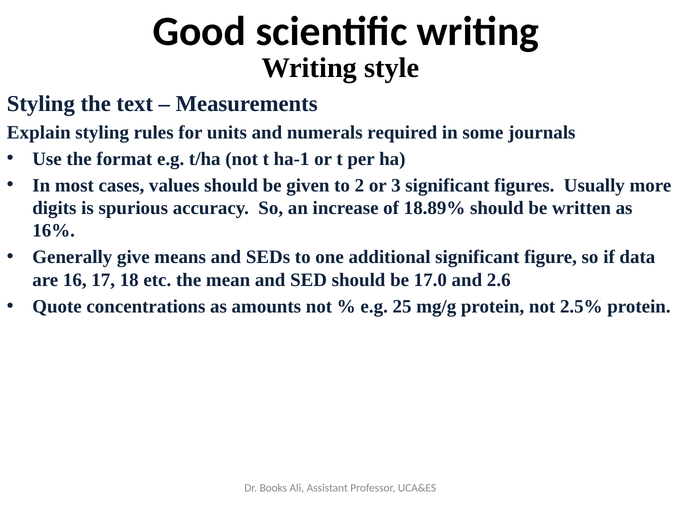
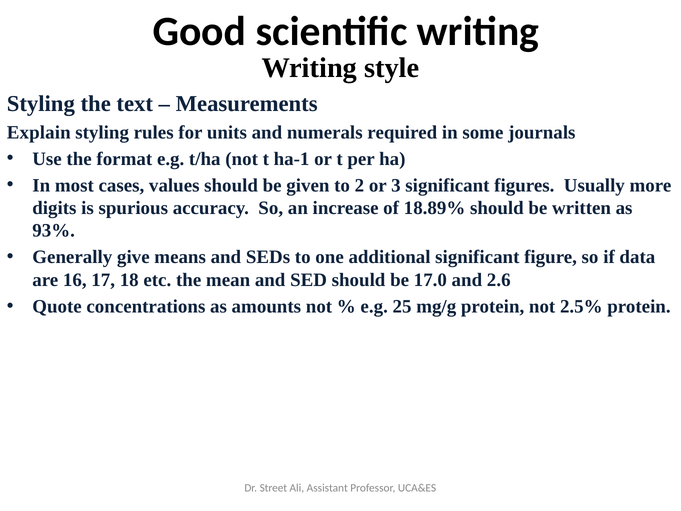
16%: 16% -> 93%
Books: Books -> Street
